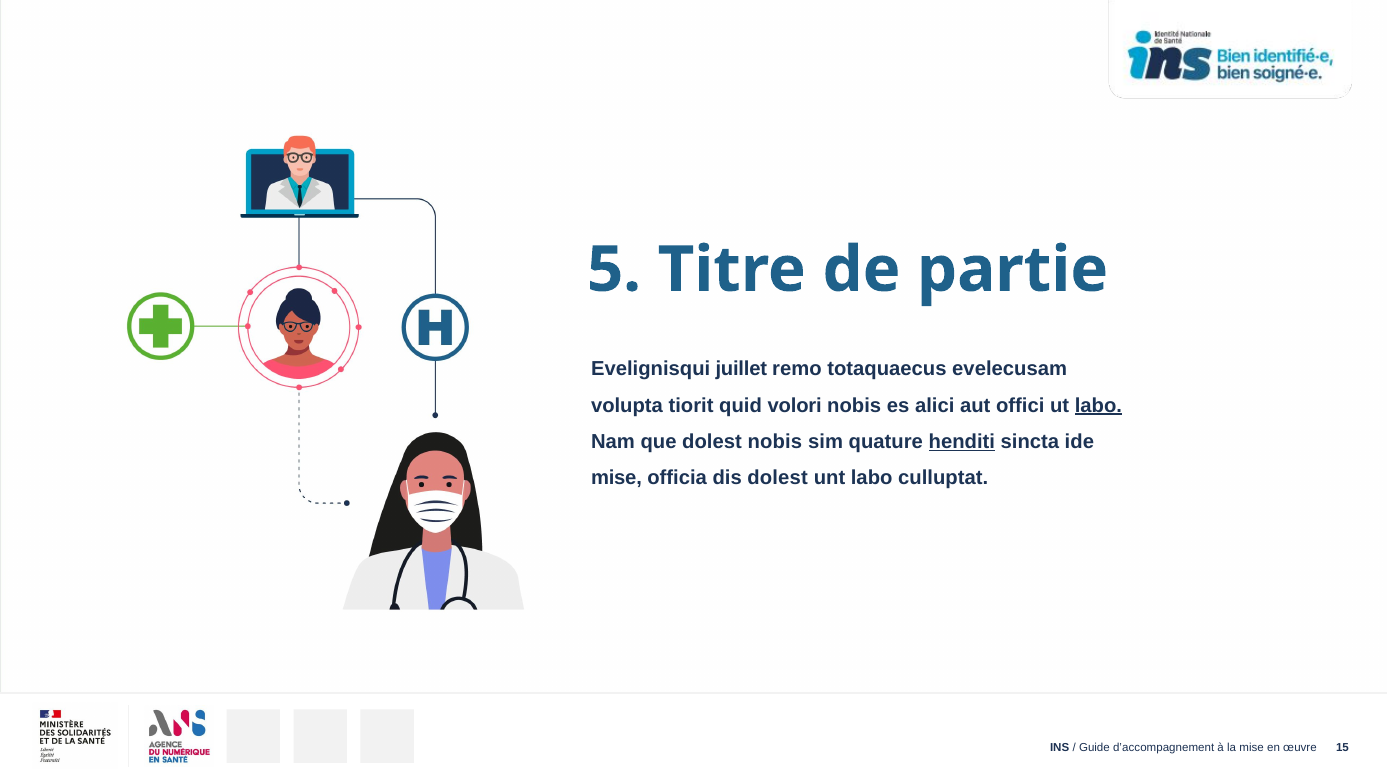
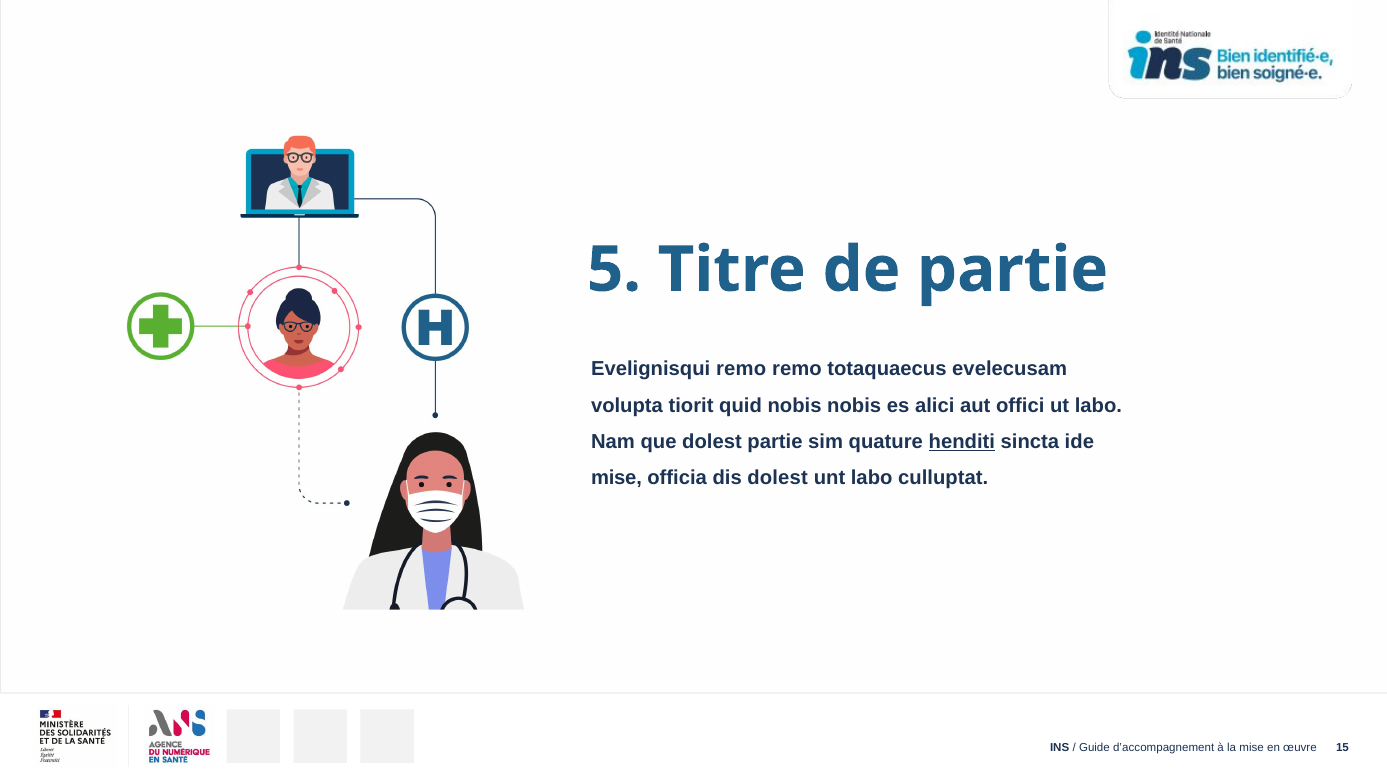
Evelignisqui juillet: juillet -> remo
quid volori: volori -> nobis
labo at (1098, 405) underline: present -> none
dolest nobis: nobis -> partie
